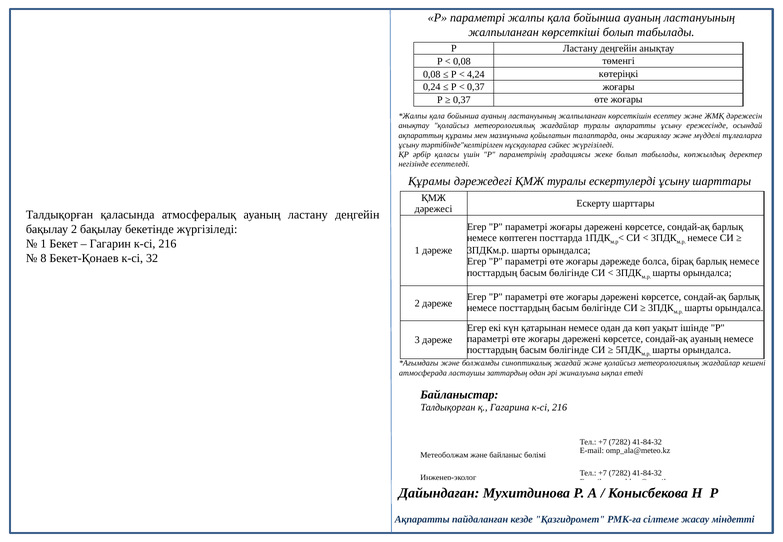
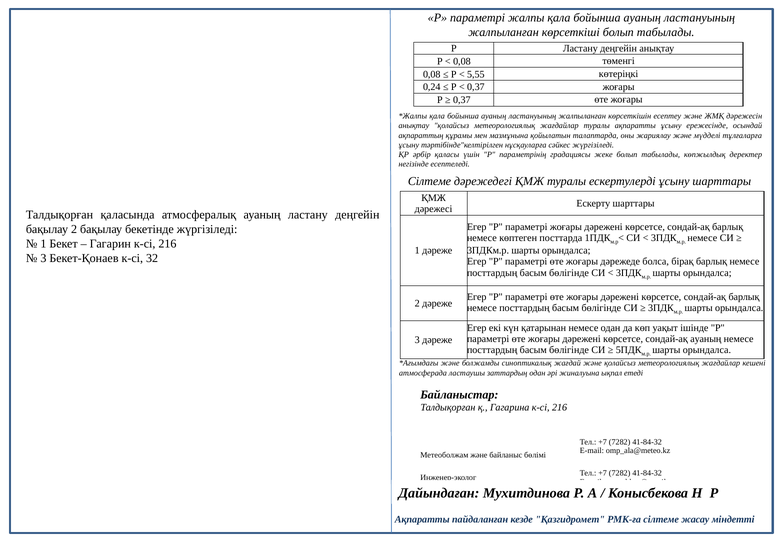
4,24: 4,24 -> 5,55
Құрамы at (429, 181): Құрамы -> Сілтеме
8 at (43, 258): 8 -> 3
